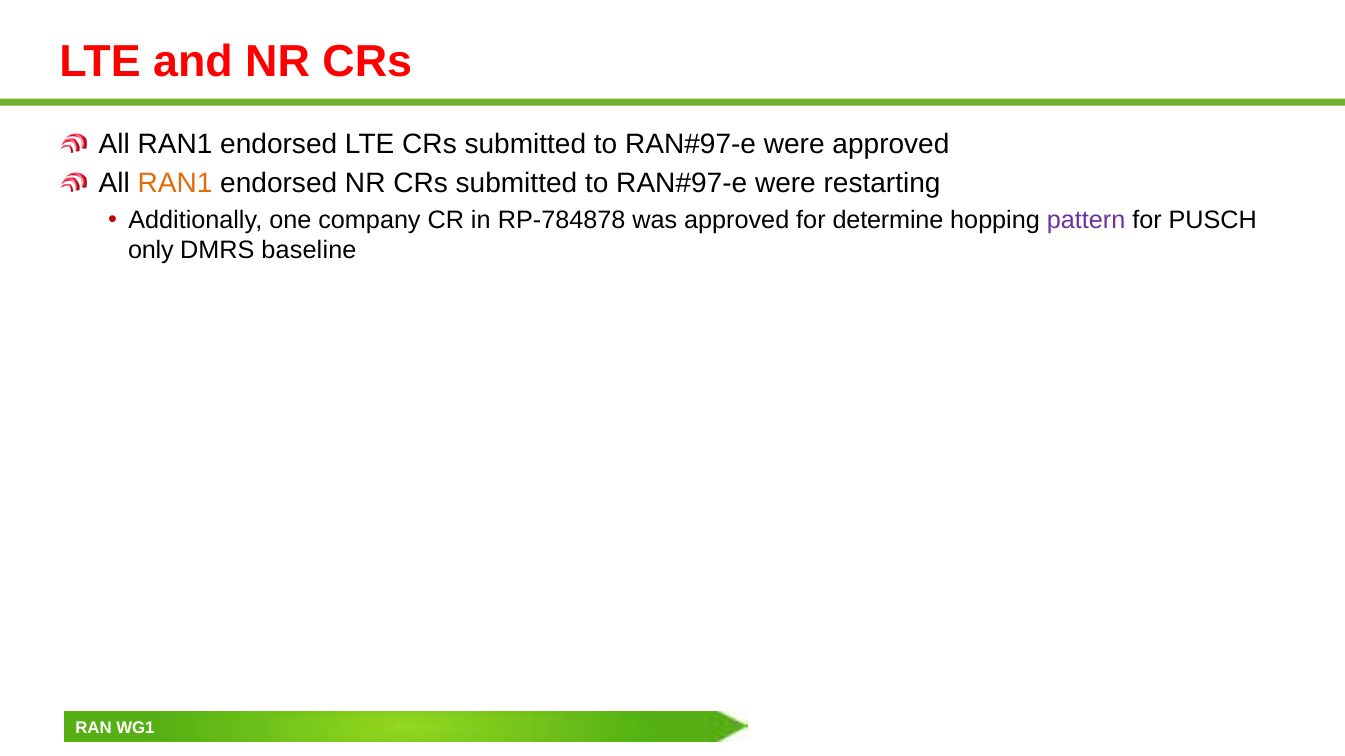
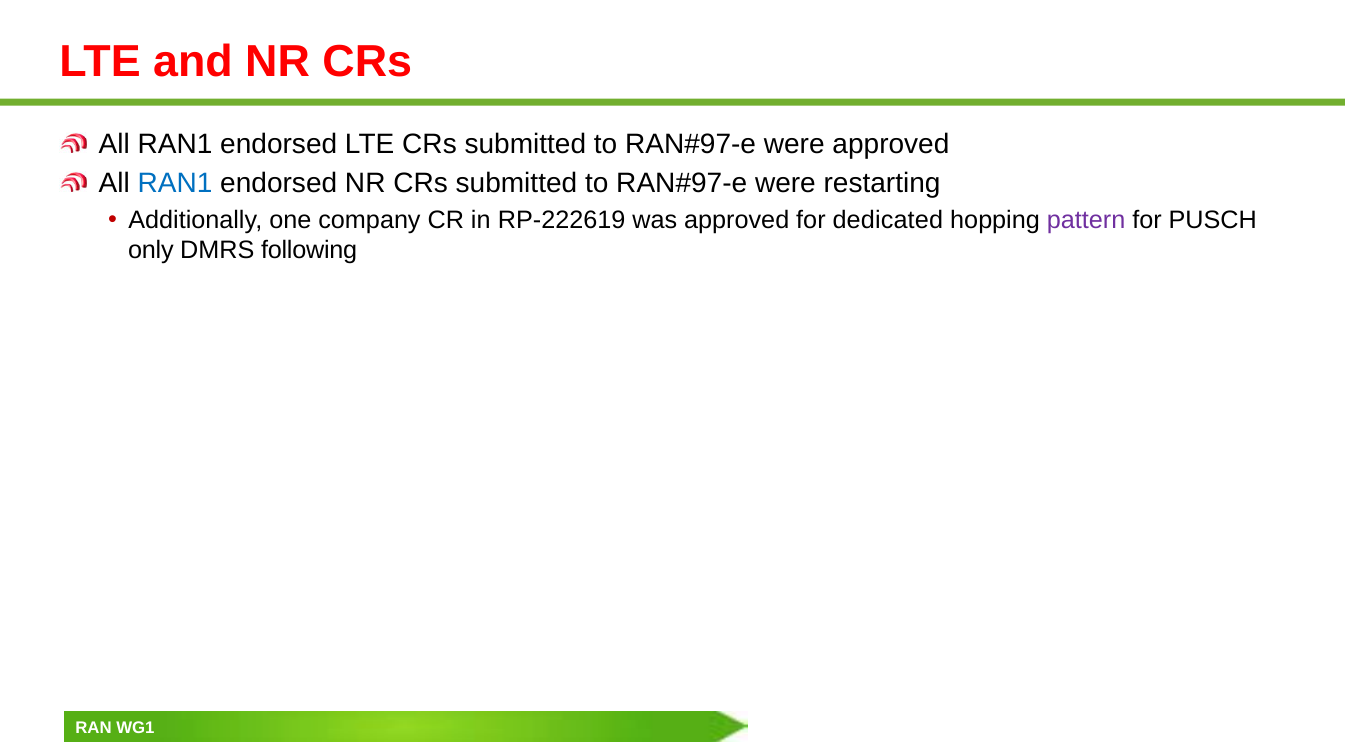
RAN1 at (175, 184) colour: orange -> blue
RP-784878: RP-784878 -> RP-222619
determine: determine -> dedicated
baseline: baseline -> following
